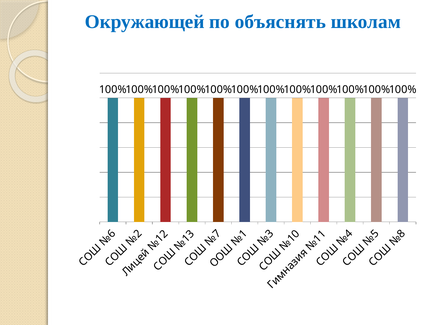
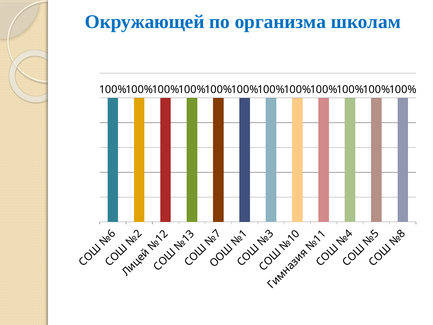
объяснять: объяснять -> организма
